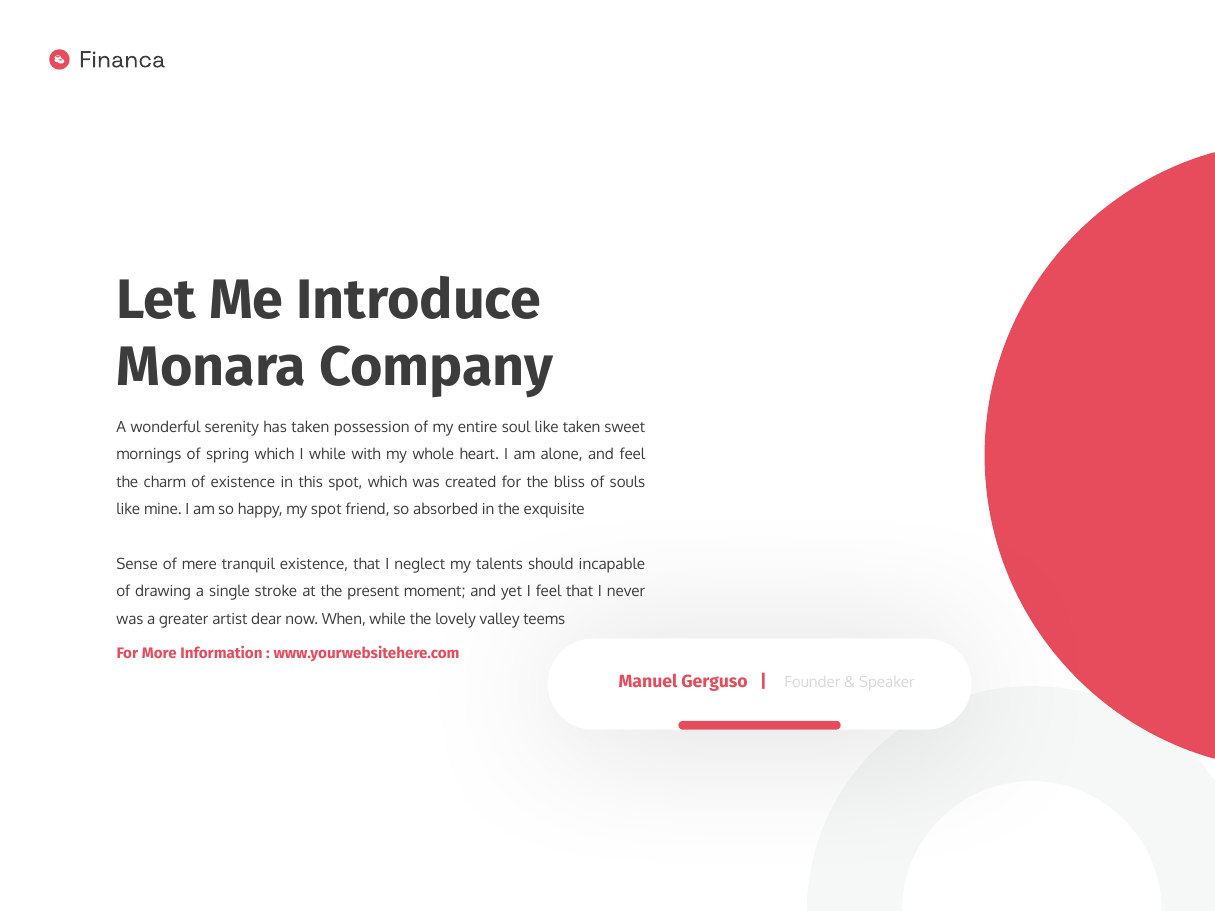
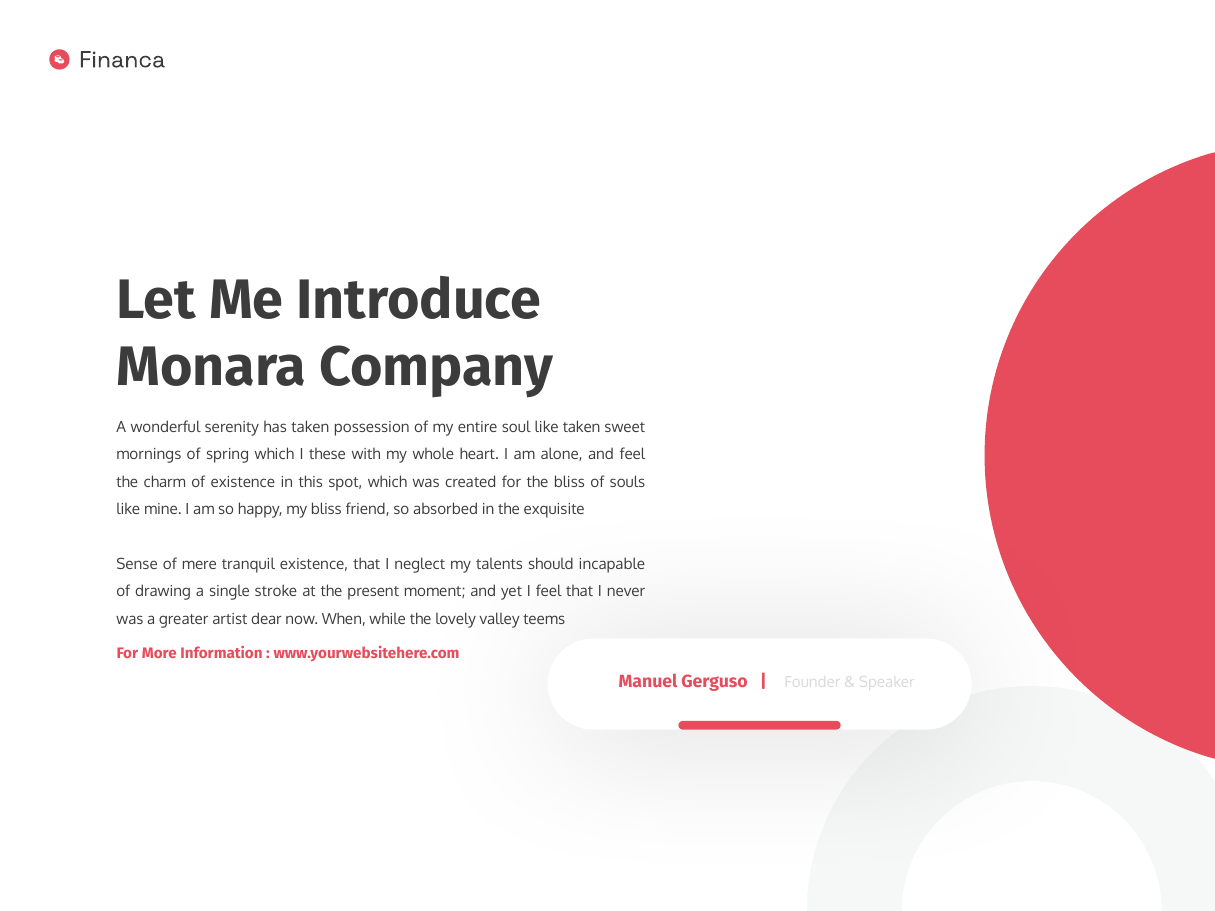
I while: while -> these
my spot: spot -> bliss
